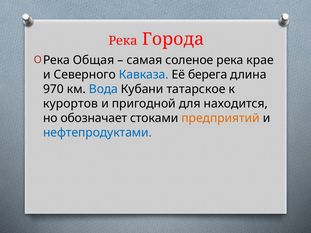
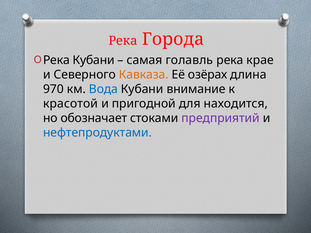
Общая at (94, 60): Общая -> Кубани
соленое: соленое -> голавль
Кавказа colour: blue -> orange
берега: берега -> озёрах
татарское: татарское -> внимание
курортов: курортов -> красотой
предприятий colour: orange -> purple
